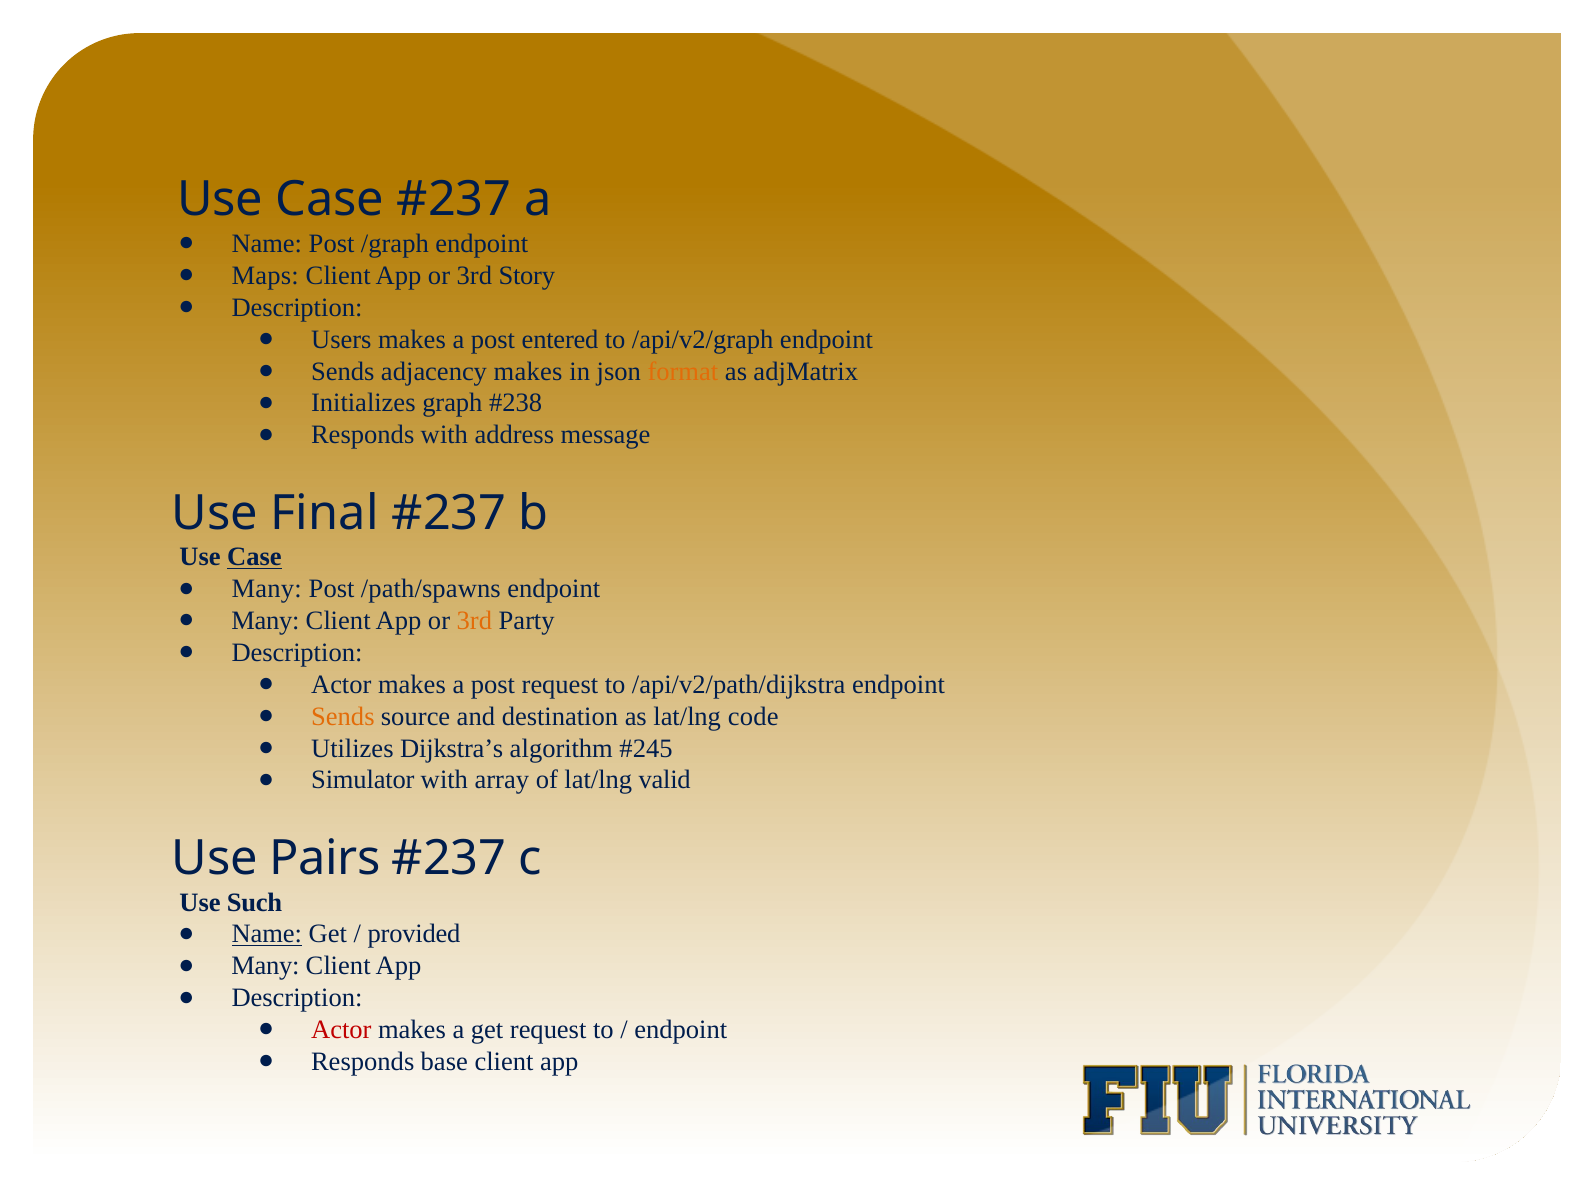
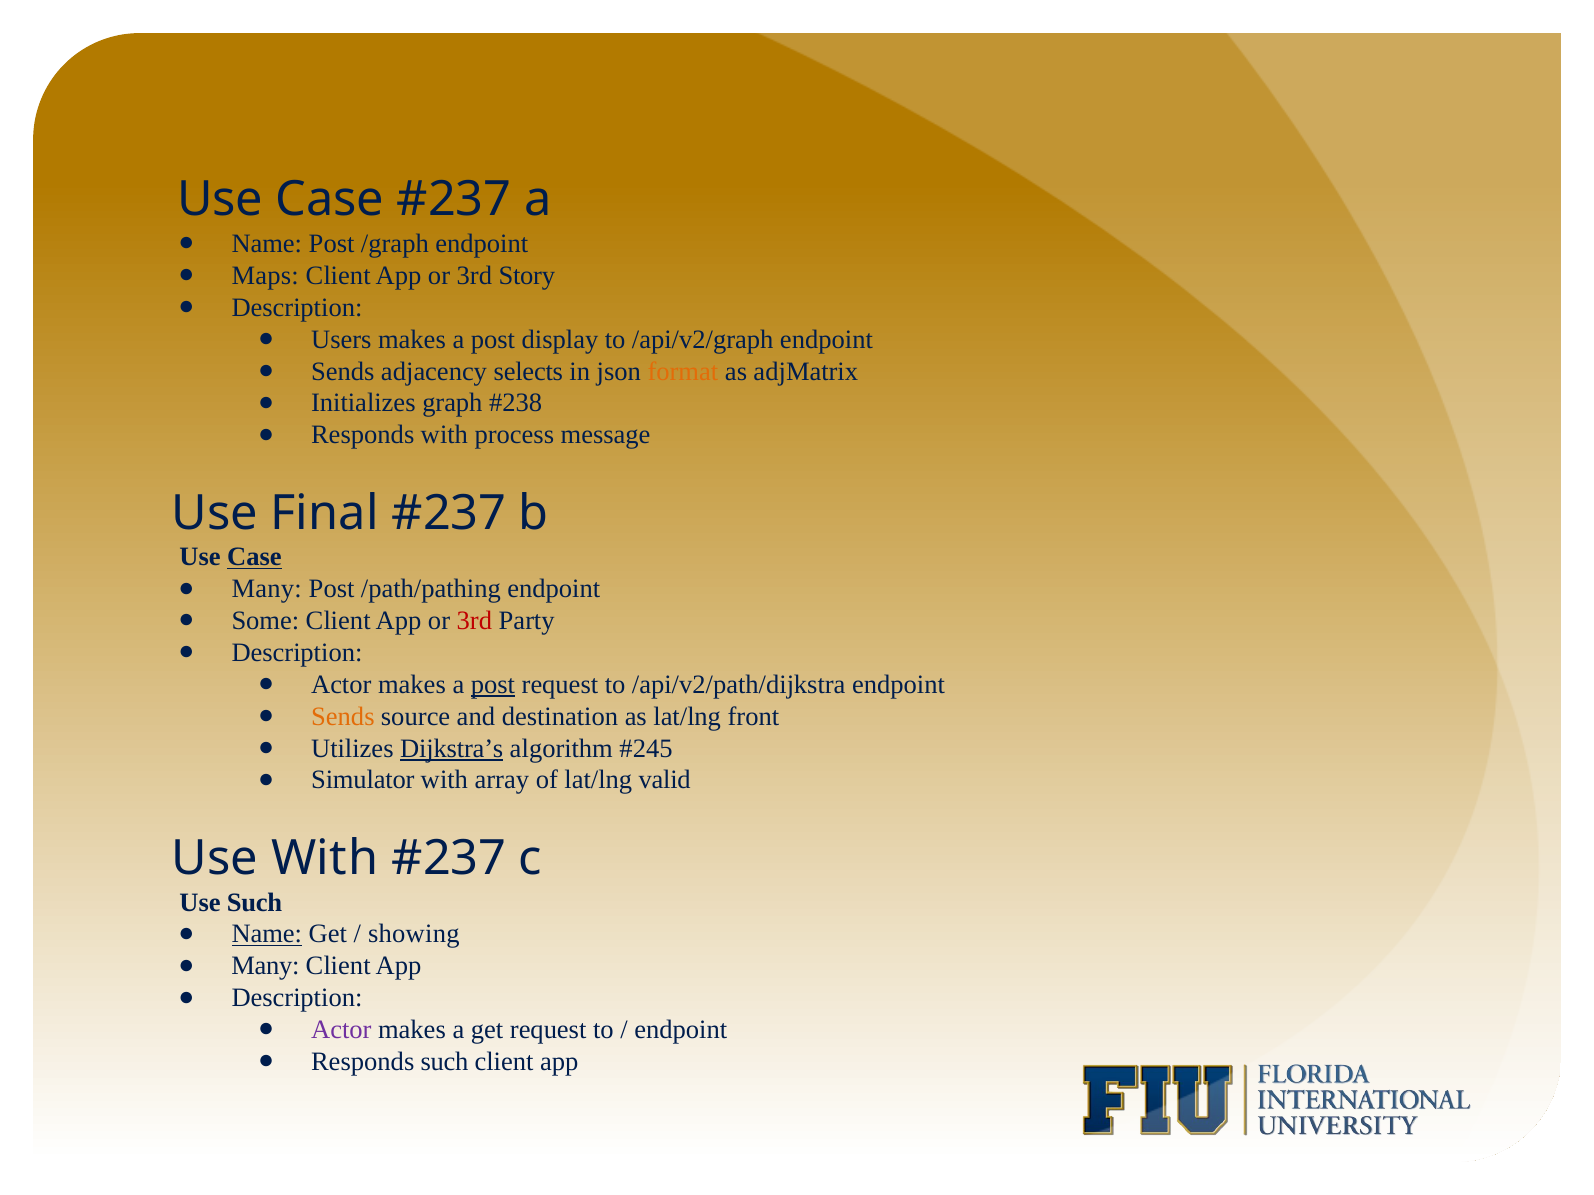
entered: entered -> display
adjacency makes: makes -> selects
address: address -> process
/path/spawns: /path/spawns -> /path/pathing
Many at (265, 621): Many -> Some
3rd at (474, 621) colour: orange -> red
post at (493, 685) underline: none -> present
code: code -> front
Dijkstra’s underline: none -> present
Use Pairs: Pairs -> With
provided: provided -> showing
Actor at (341, 1030) colour: red -> purple
Responds base: base -> such
